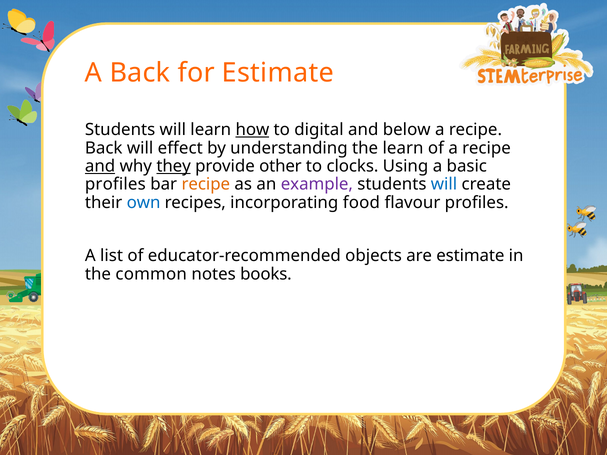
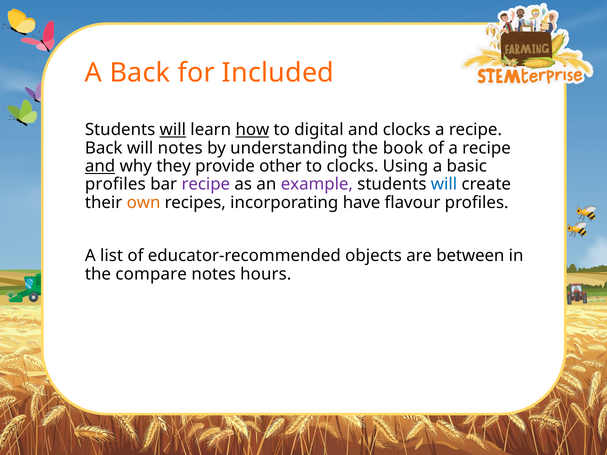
for Estimate: Estimate -> Included
will at (173, 130) underline: none -> present
and below: below -> clocks
will effect: effect -> notes
the learn: learn -> book
they underline: present -> none
recipe at (206, 184) colour: orange -> purple
own colour: blue -> orange
food: food -> have
are estimate: estimate -> between
common: common -> compare
books: books -> hours
